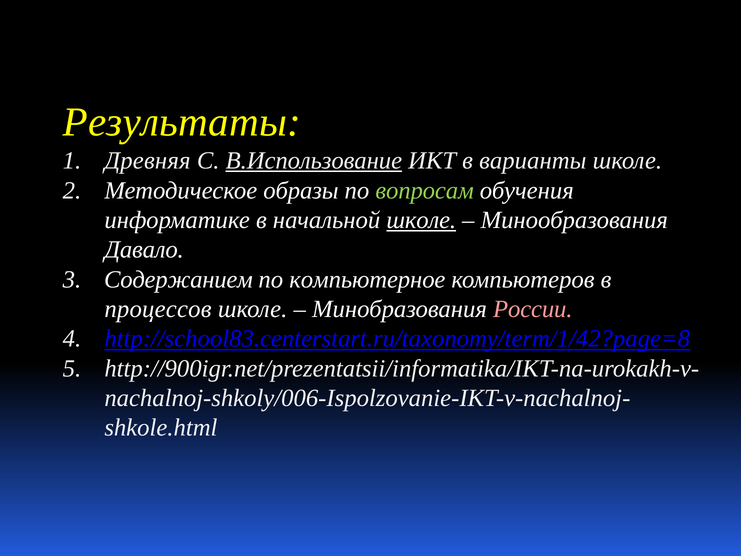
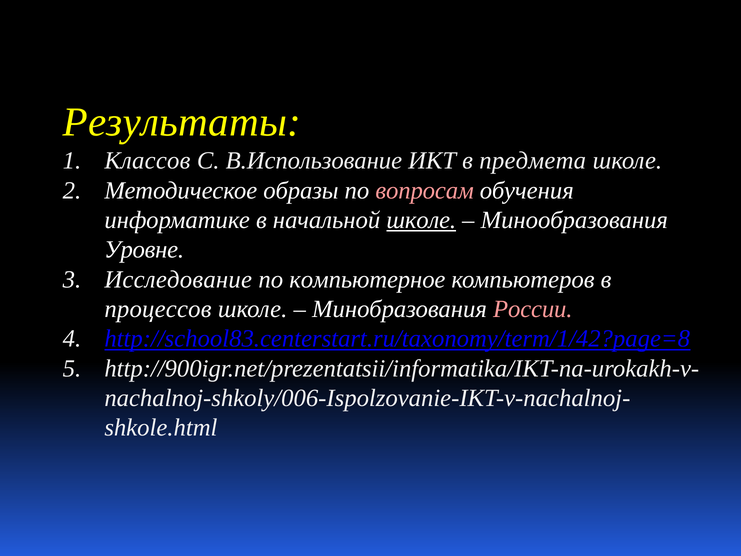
Древняя: Древняя -> Классов
В.Использование underline: present -> none
варианты: варианты -> предмета
вопросам colour: light green -> pink
Давало: Давало -> Уровне
Содержанием: Содержанием -> Исследование
